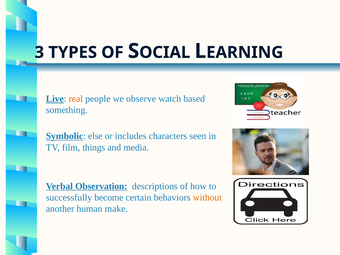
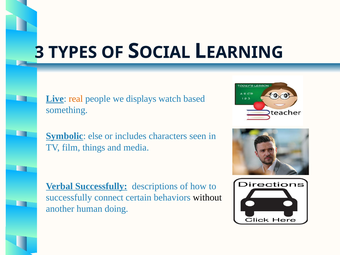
observe: observe -> displays
Verbal Observation: Observation -> Successfully
become: become -> connect
without colour: orange -> black
make: make -> doing
